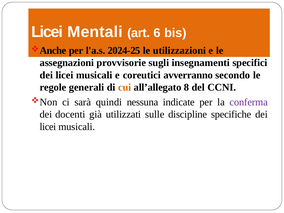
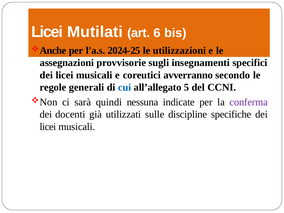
Mentali: Mentali -> Mutilati
cui colour: orange -> blue
8: 8 -> 5
